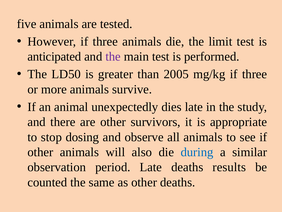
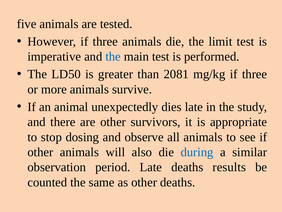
anticipated: anticipated -> imperative
the at (113, 57) colour: purple -> blue
2005: 2005 -> 2081
